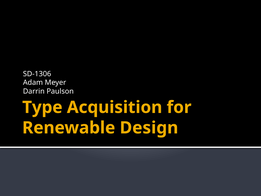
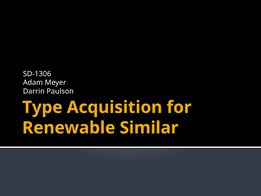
Design: Design -> Similar
